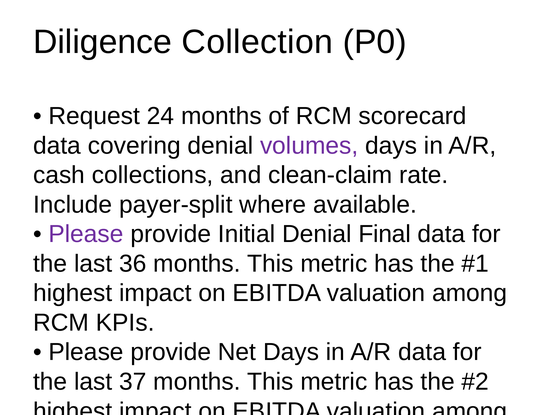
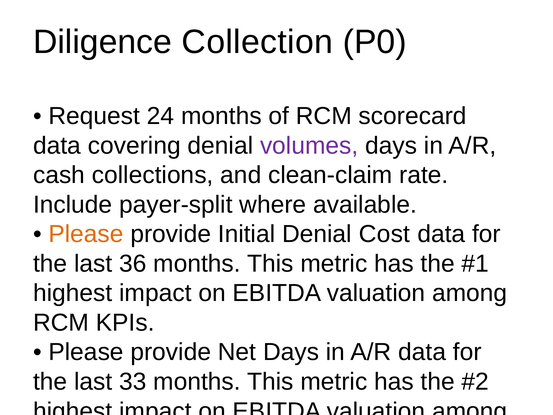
Please at (86, 234) colour: purple -> orange
Denial Final: Final -> Cost
37: 37 -> 33
